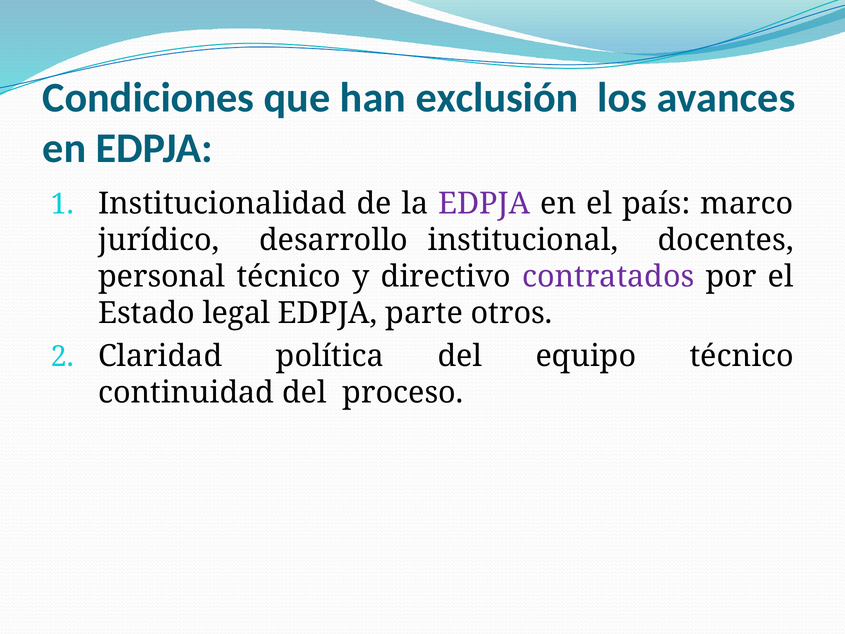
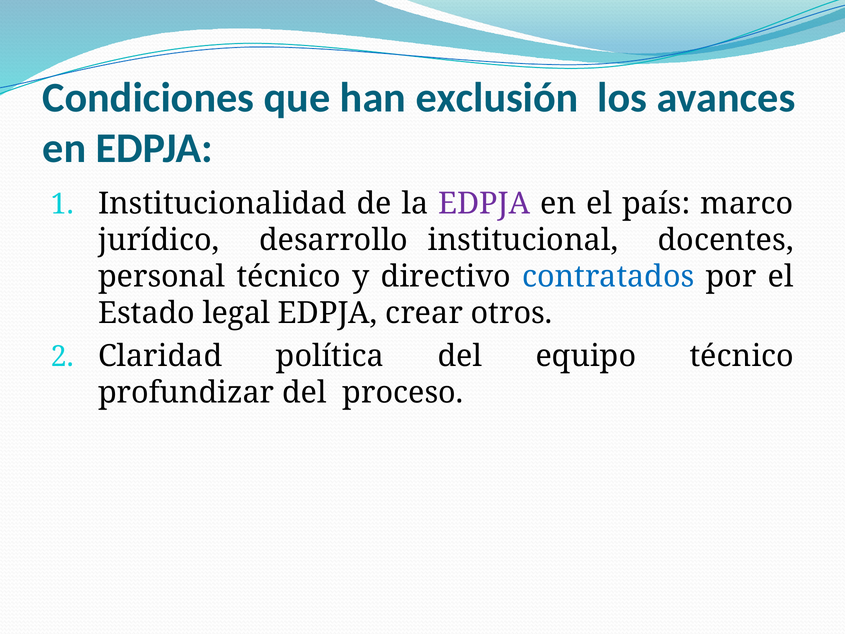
contratados colour: purple -> blue
parte: parte -> crear
continuidad: continuidad -> profundizar
